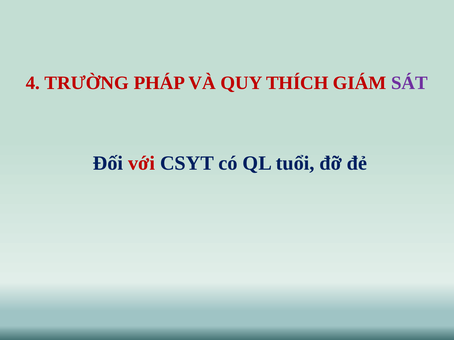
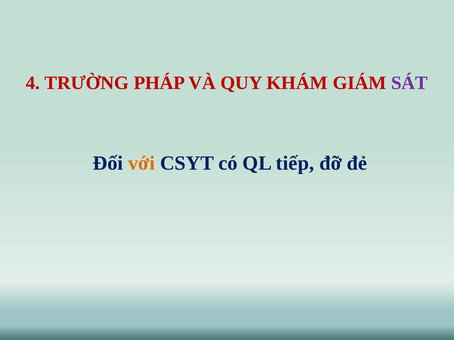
THÍCH: THÍCH -> KHÁM
với colour: red -> orange
tuổi: tuổi -> tiếp
